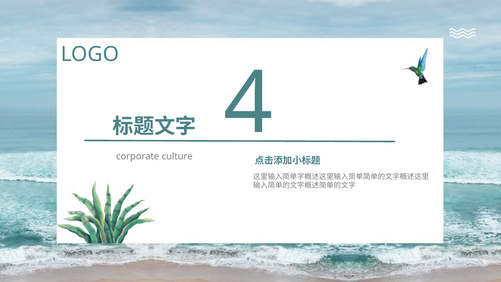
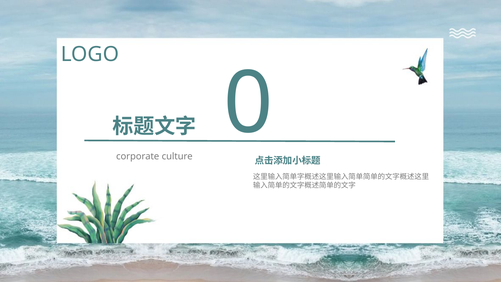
4: 4 -> 0
